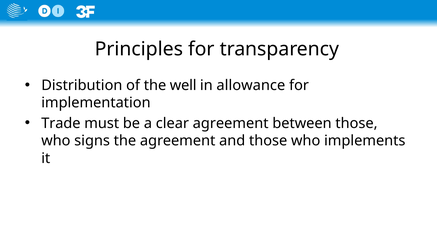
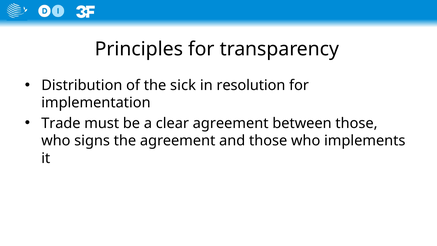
well: well -> sick
allowance: allowance -> resolution
